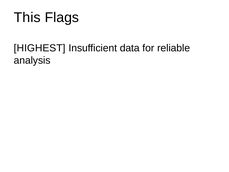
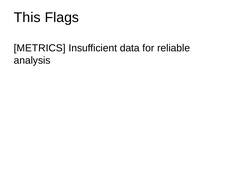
HIGHEST: HIGHEST -> METRICS
